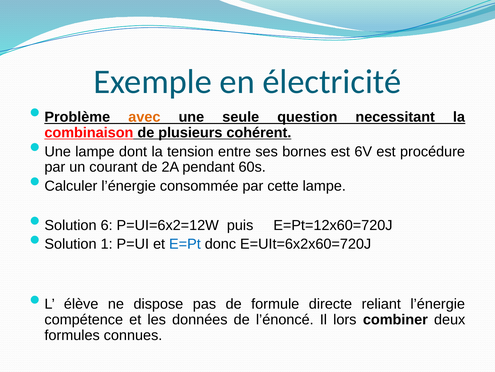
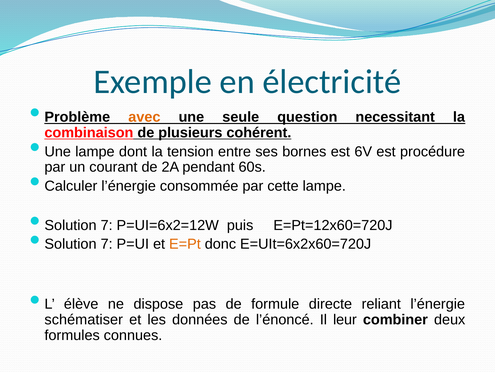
6 at (107, 225): 6 -> 7
1 at (107, 244): 1 -> 7
E=Pt colour: blue -> orange
compétence: compétence -> schématiser
lors: lors -> leur
